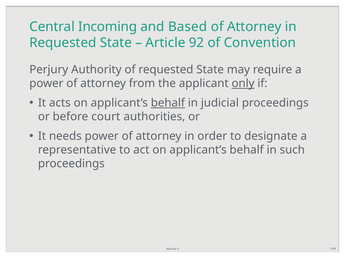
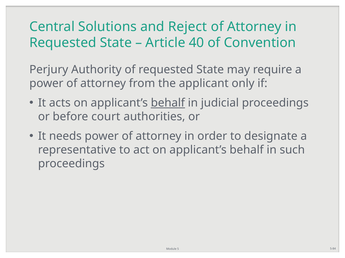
Incoming: Incoming -> Solutions
Based: Based -> Reject
92: 92 -> 40
only underline: present -> none
